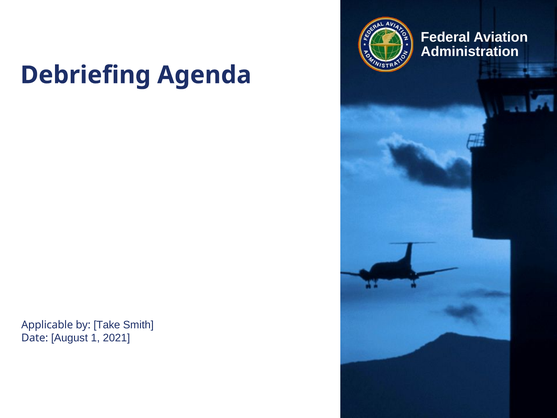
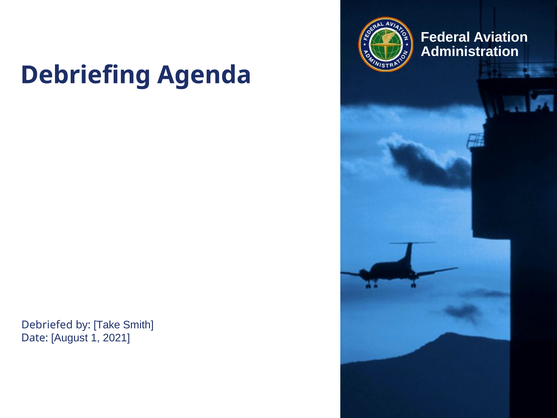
Applicable: Applicable -> Debriefed
